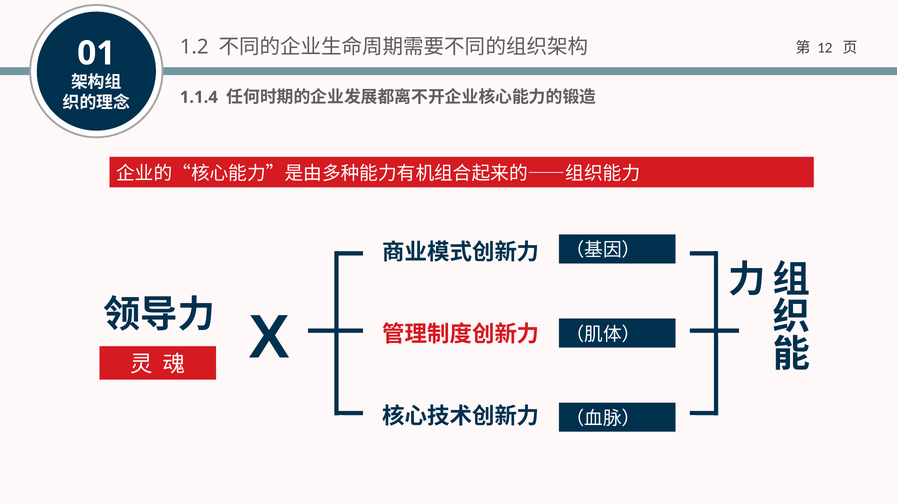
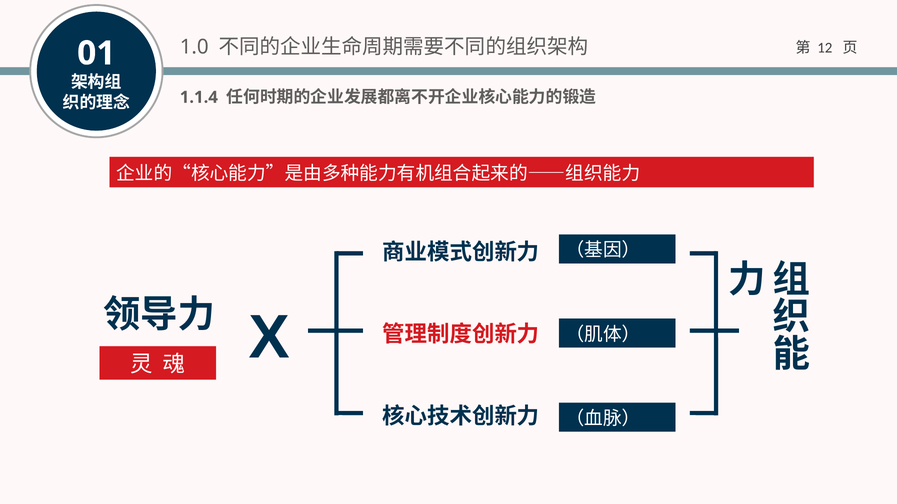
1.2: 1.2 -> 1.0
